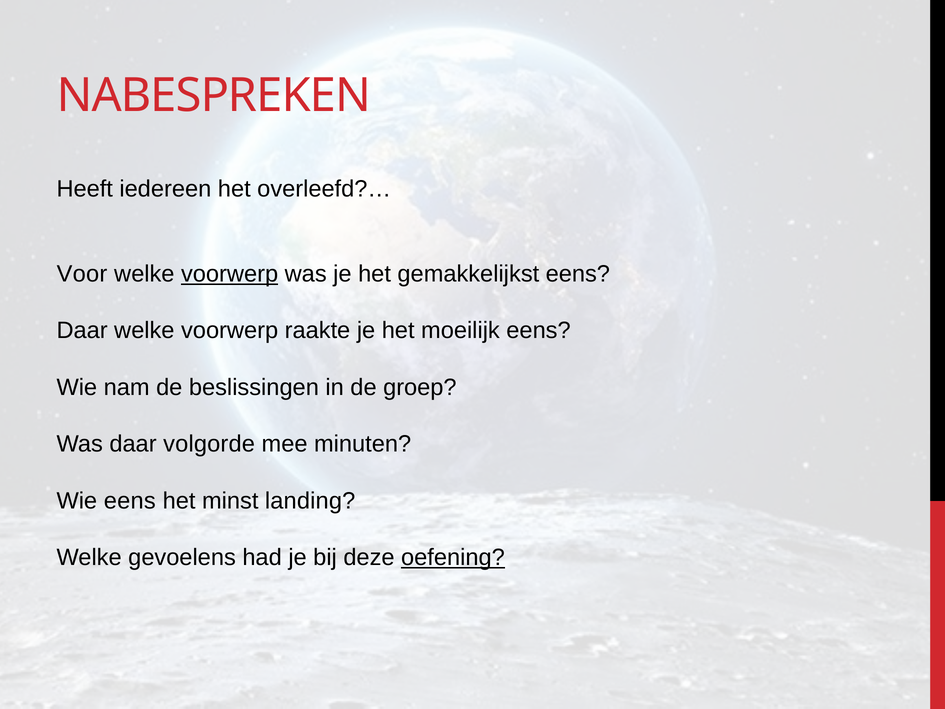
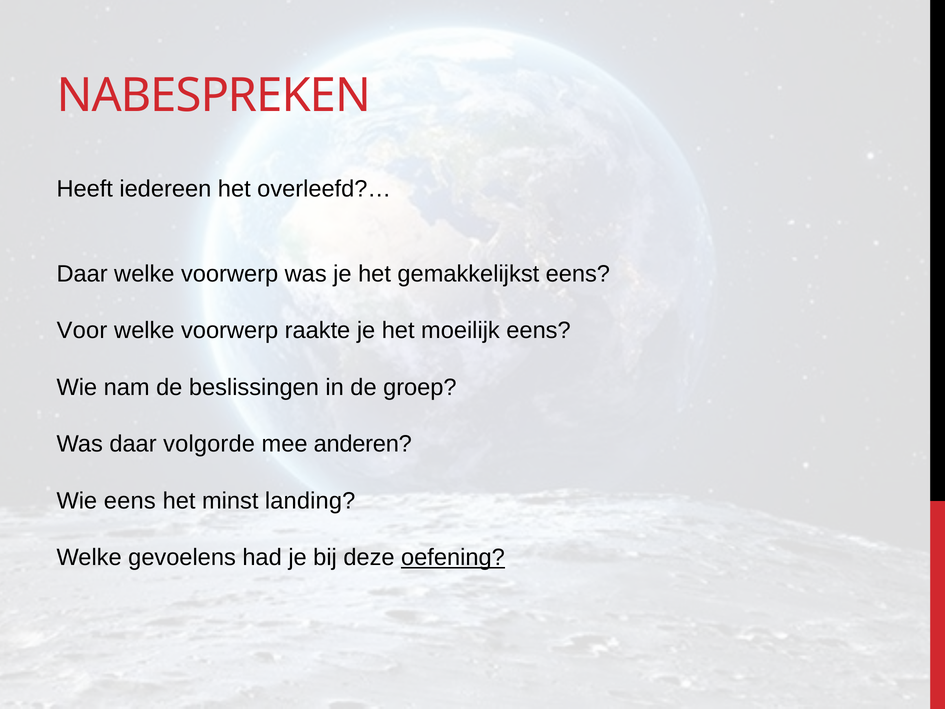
Voor at (82, 274): Voor -> Daar
voorwerp at (230, 274) underline: present -> none
Daar at (82, 331): Daar -> Voor
minuten: minuten -> anderen
